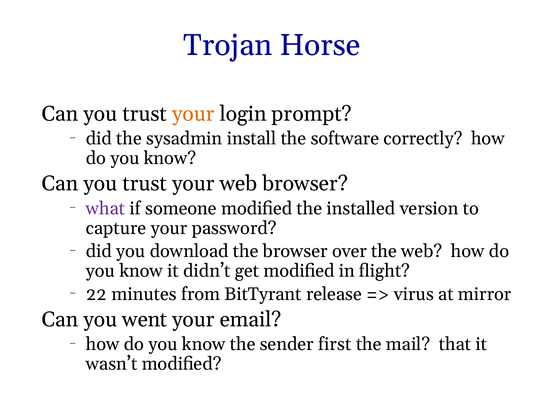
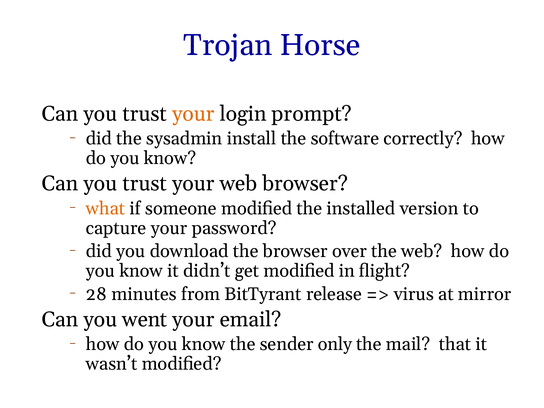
what colour: purple -> orange
22: 22 -> 28
first: first -> only
